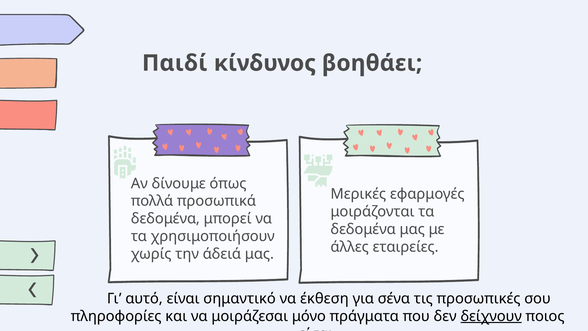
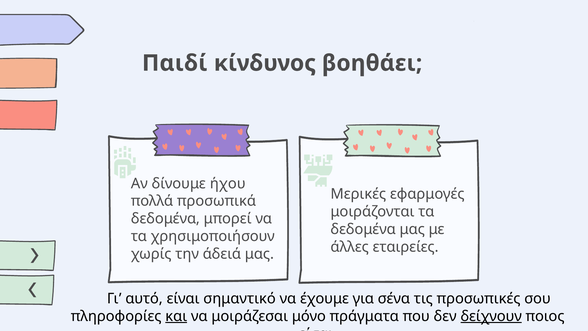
όπως: όπως -> ήχου
έκθεση: έκθεση -> έχουμε
και underline: none -> present
